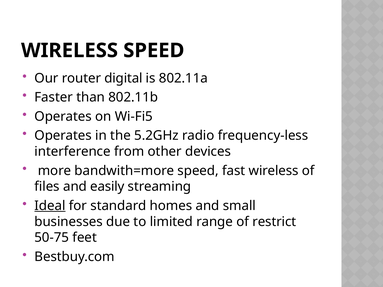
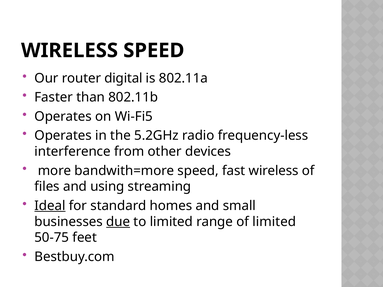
easily: easily -> using
due underline: none -> present
of restrict: restrict -> limited
